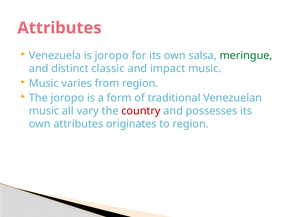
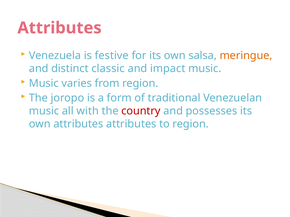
is joropo: joropo -> festive
meringue colour: green -> orange
vary: vary -> with
attributes originates: originates -> attributes
